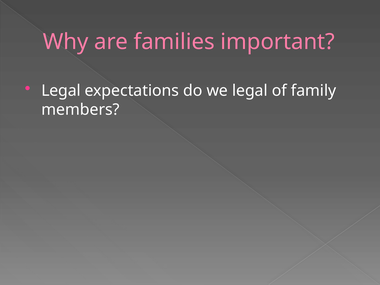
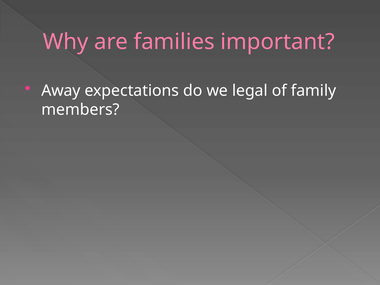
Legal at (61, 91): Legal -> Away
